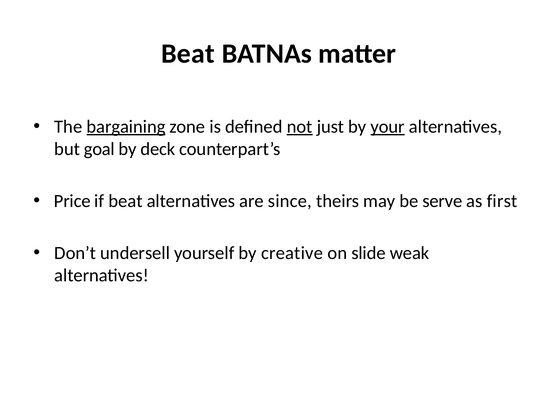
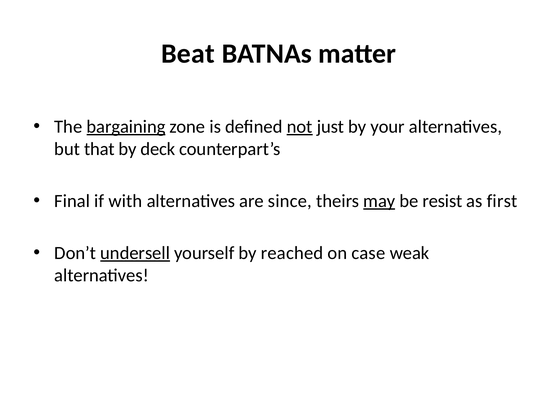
your underline: present -> none
goal: goal -> that
Price: Price -> Final
if beat: beat -> with
may underline: none -> present
serve: serve -> resist
undersell underline: none -> present
creative: creative -> reached
slide: slide -> case
